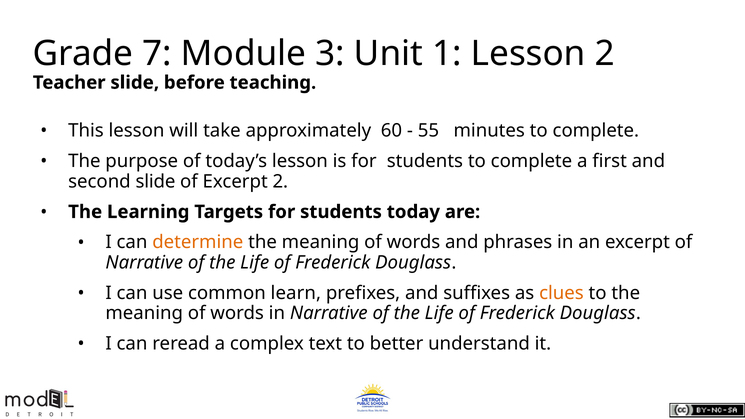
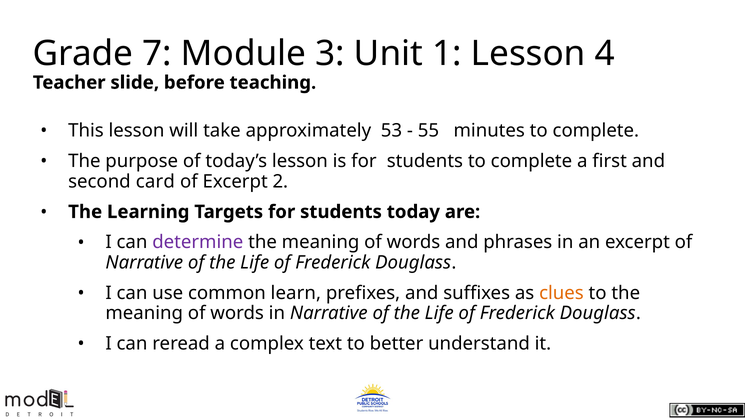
Lesson 2: 2 -> 4
60: 60 -> 53
second slide: slide -> card
determine colour: orange -> purple
